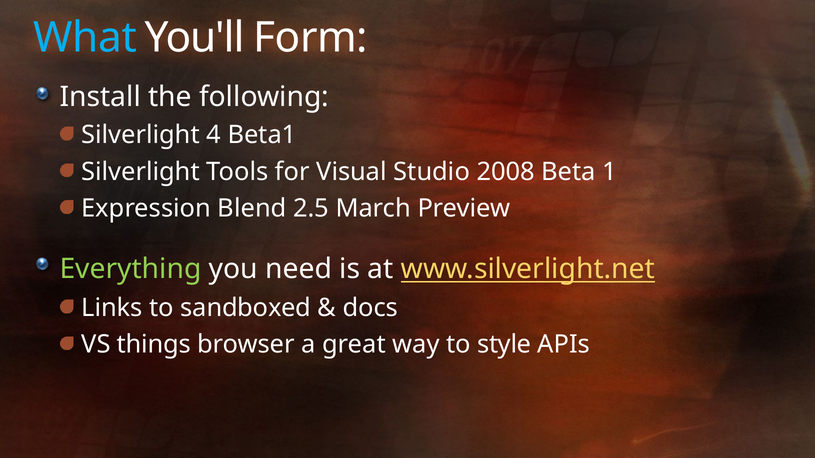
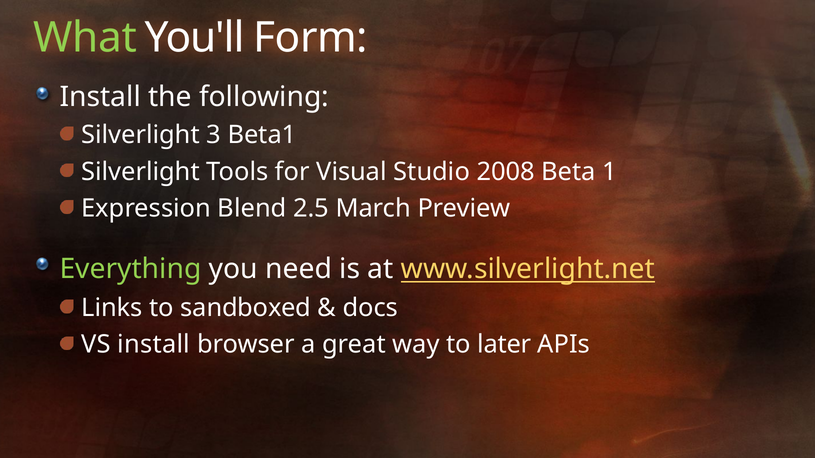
What colour: light blue -> light green
4: 4 -> 3
VS things: things -> install
style: style -> later
